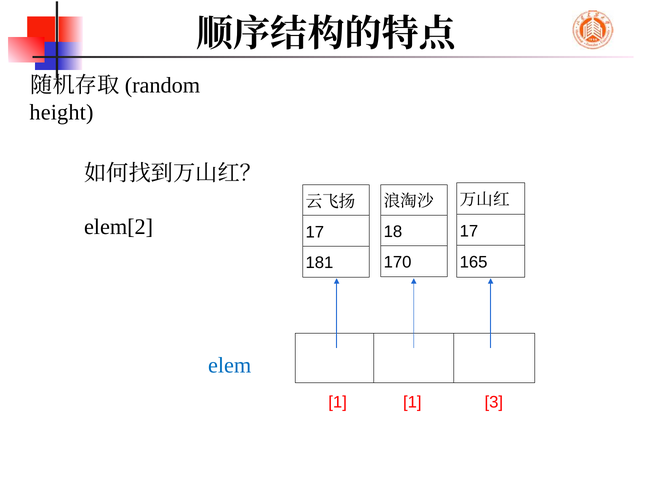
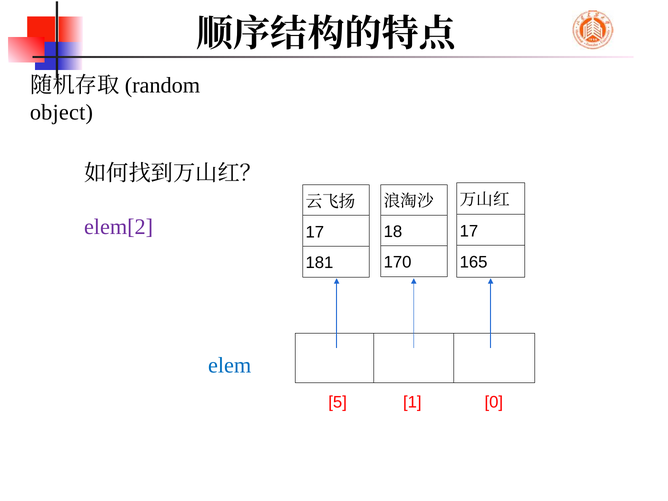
height: height -> object
elem[2 colour: black -> purple
1 at (338, 402): 1 -> 5
3: 3 -> 0
